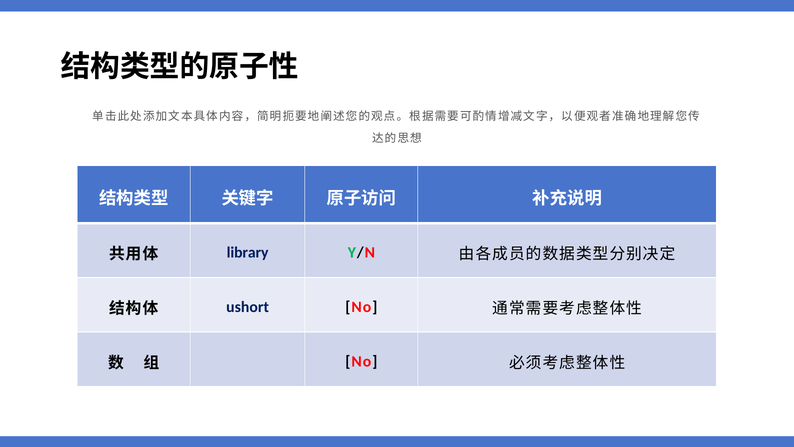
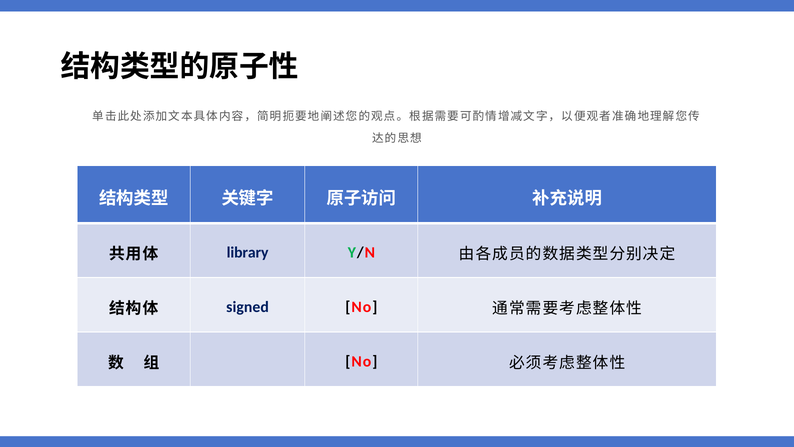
ushort: ushort -> signed
